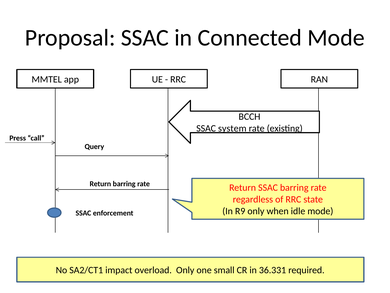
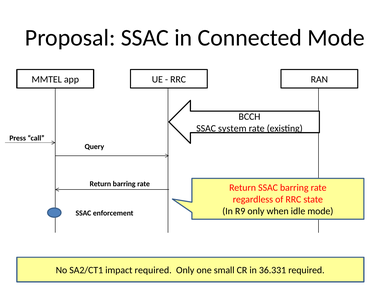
impact overload: overload -> required
